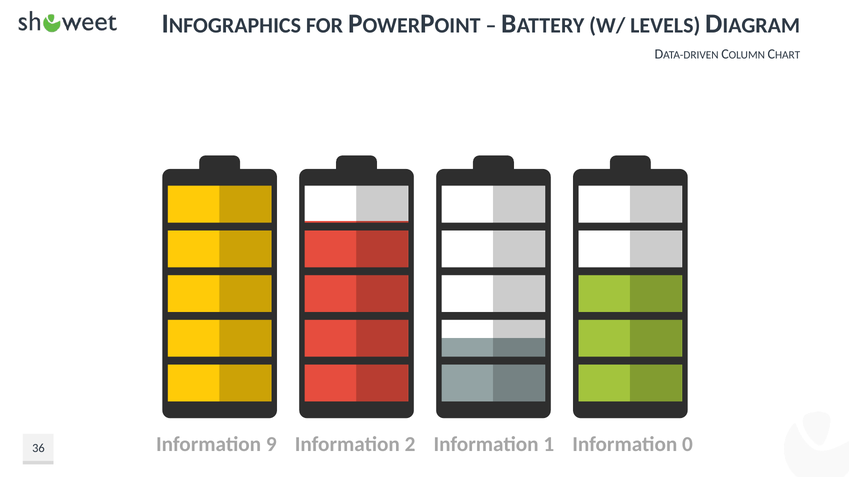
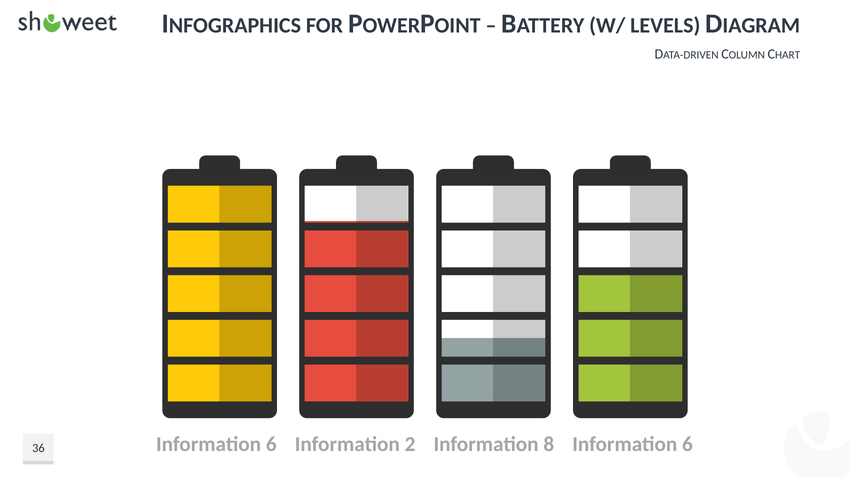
9 at (271, 445): 9 -> 6
1: 1 -> 8
0 at (687, 445): 0 -> 6
